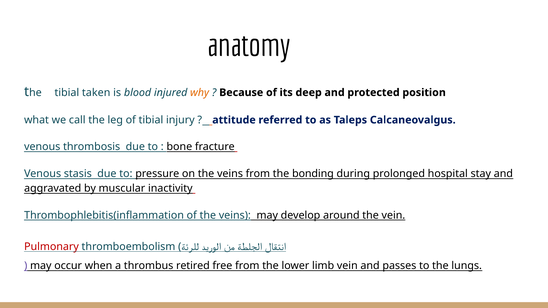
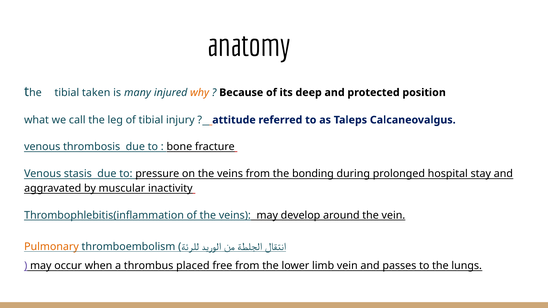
blood: blood -> many
Pulmonary colour: red -> orange
retired: retired -> placed
